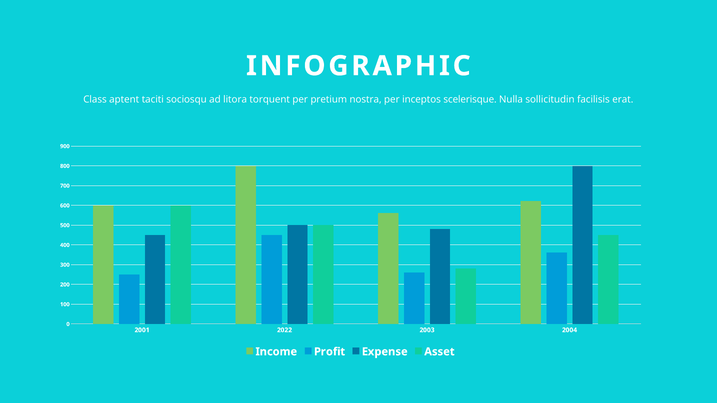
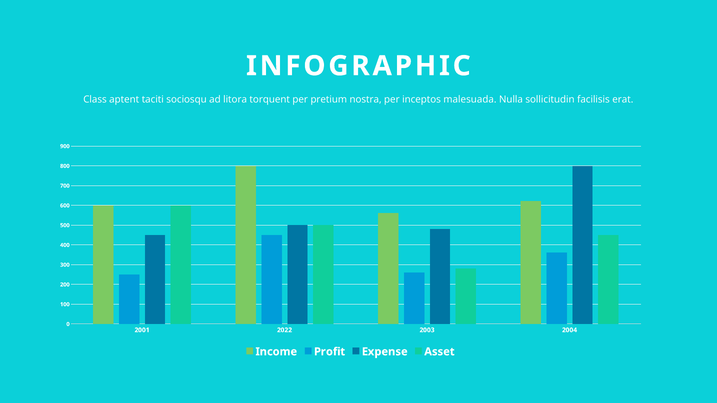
scelerisque: scelerisque -> malesuada
